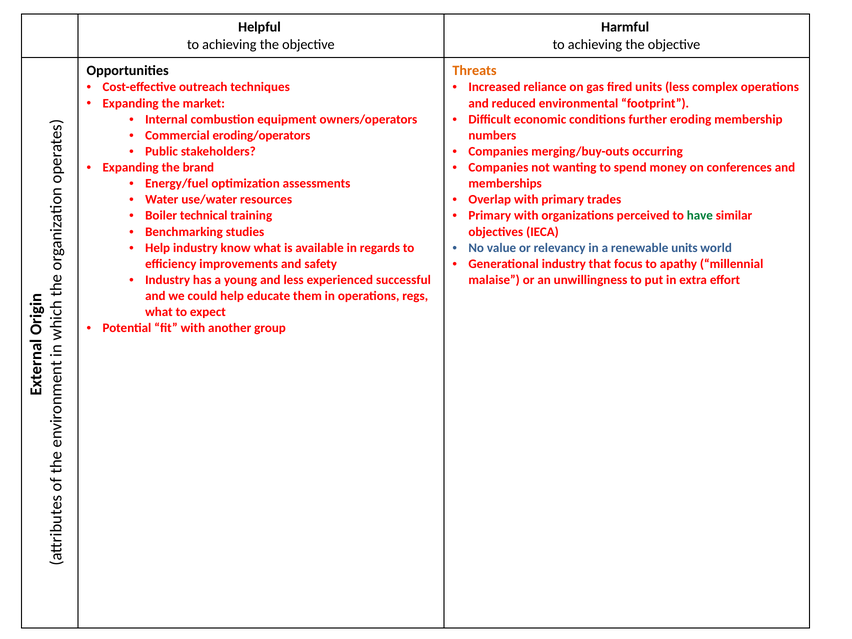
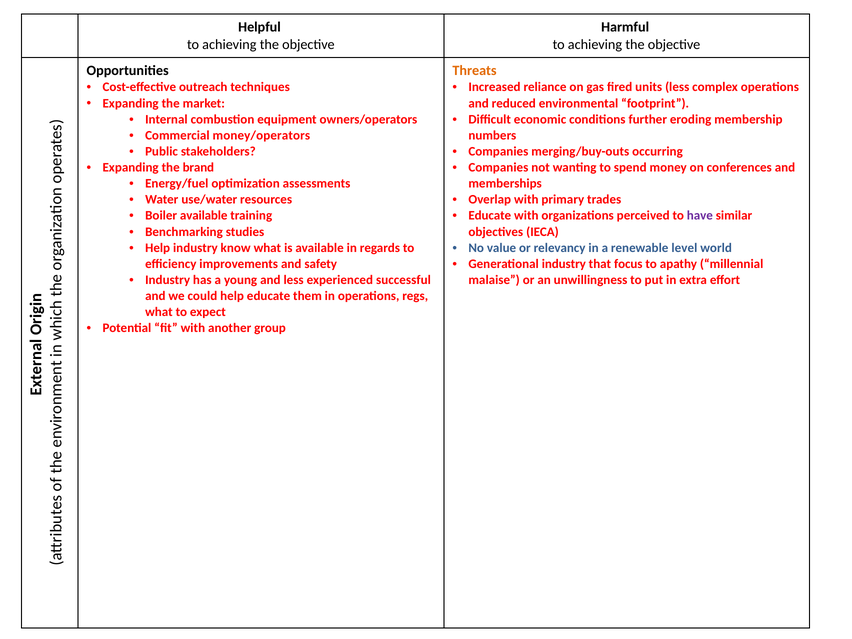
eroding/operators: eroding/operators -> money/operators
Boiler technical: technical -> available
Primary at (490, 216): Primary -> Educate
have colour: green -> purple
renewable units: units -> level
